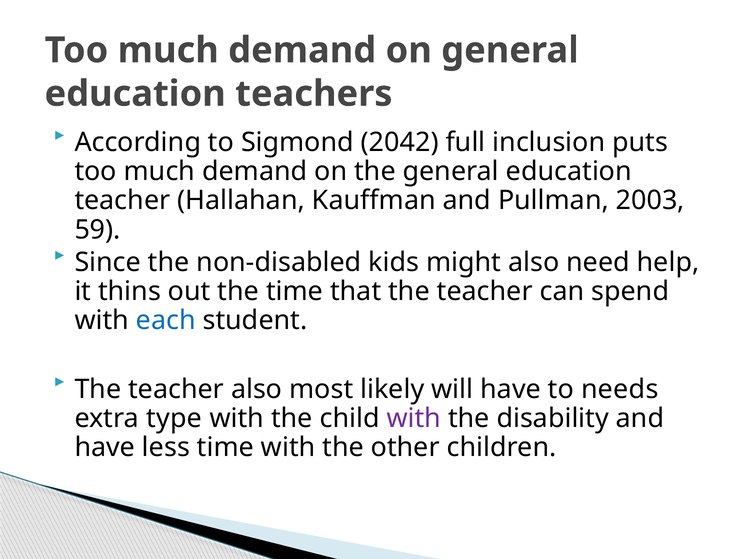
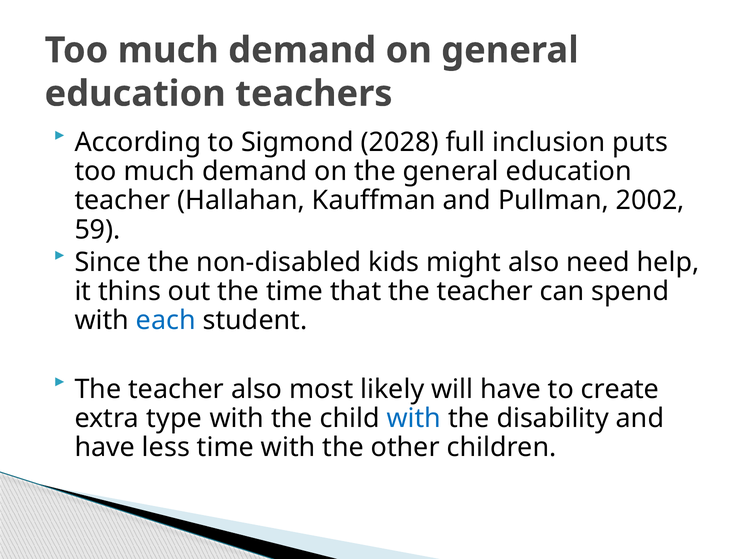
2042: 2042 -> 2028
2003: 2003 -> 2002
needs: needs -> create
with at (414, 418) colour: purple -> blue
